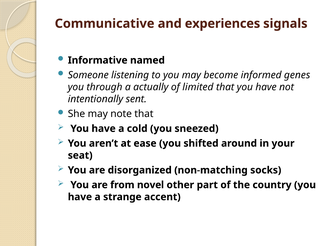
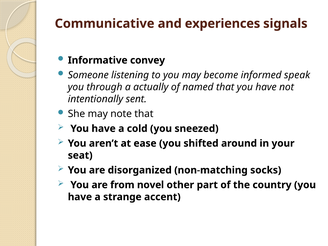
named: named -> convey
genes: genes -> speak
limited: limited -> named
